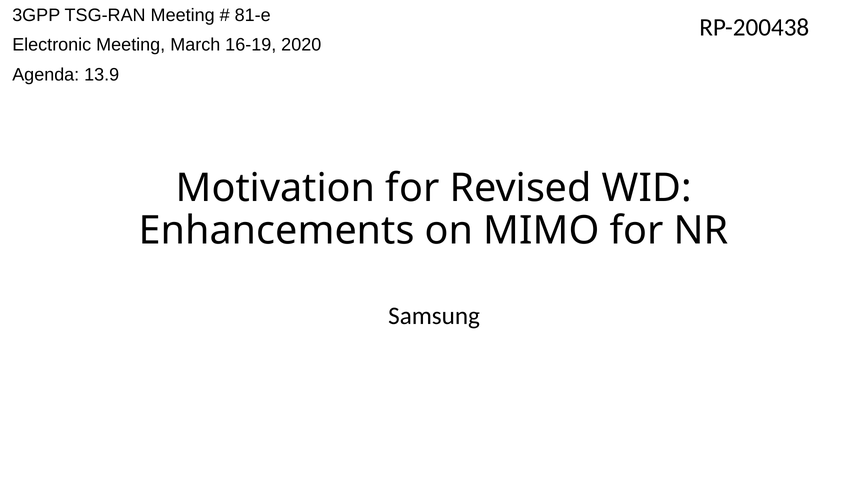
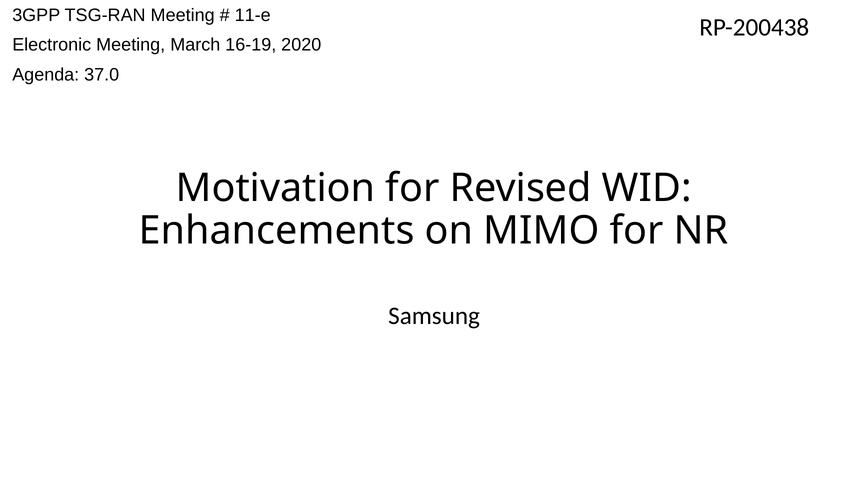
81-e: 81-e -> 11-e
13.9: 13.9 -> 37.0
